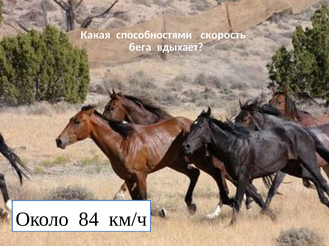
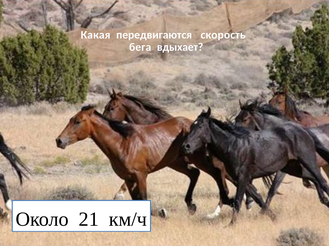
способностями: способностями -> передвигаются
84: 84 -> 21
